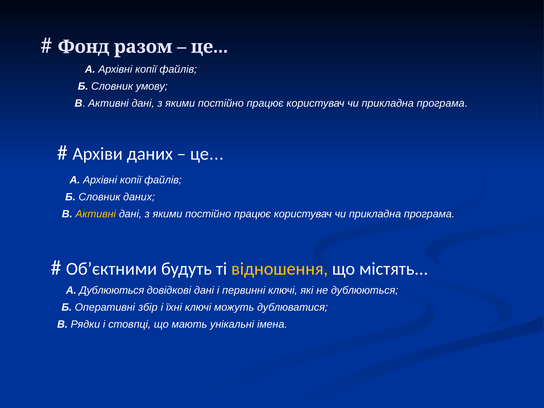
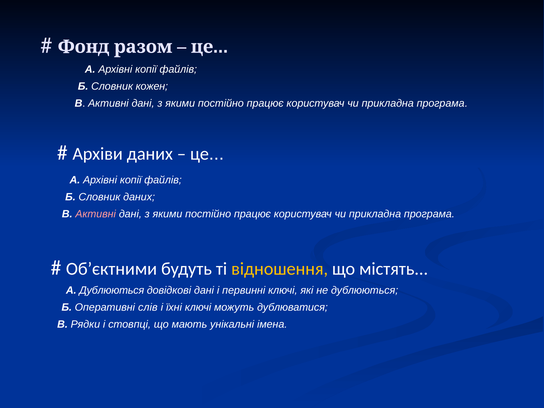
умову: умову -> кожен
Активні at (96, 214) colour: yellow -> pink
збір: збір -> слів
